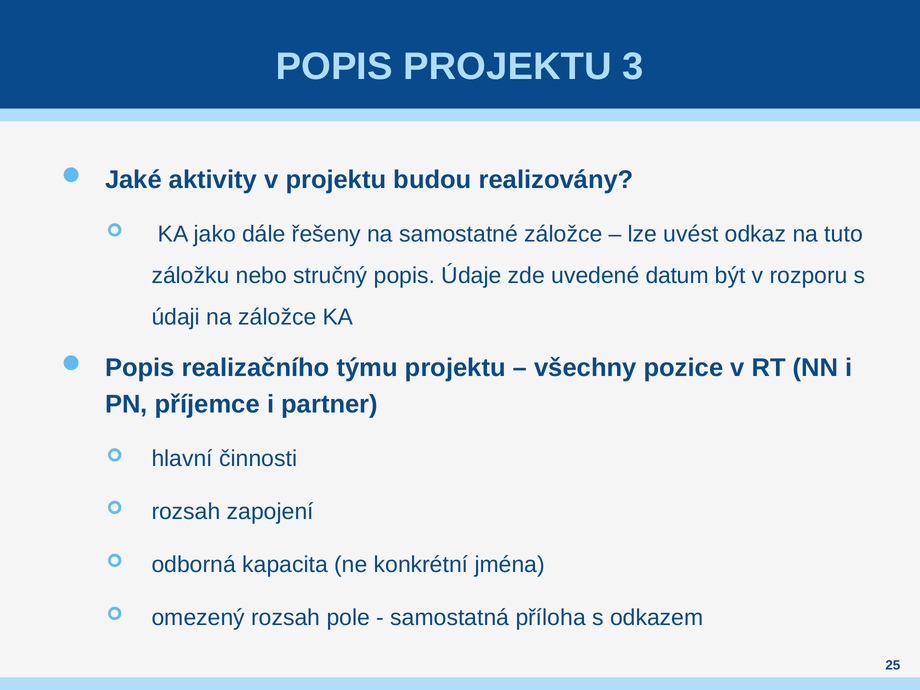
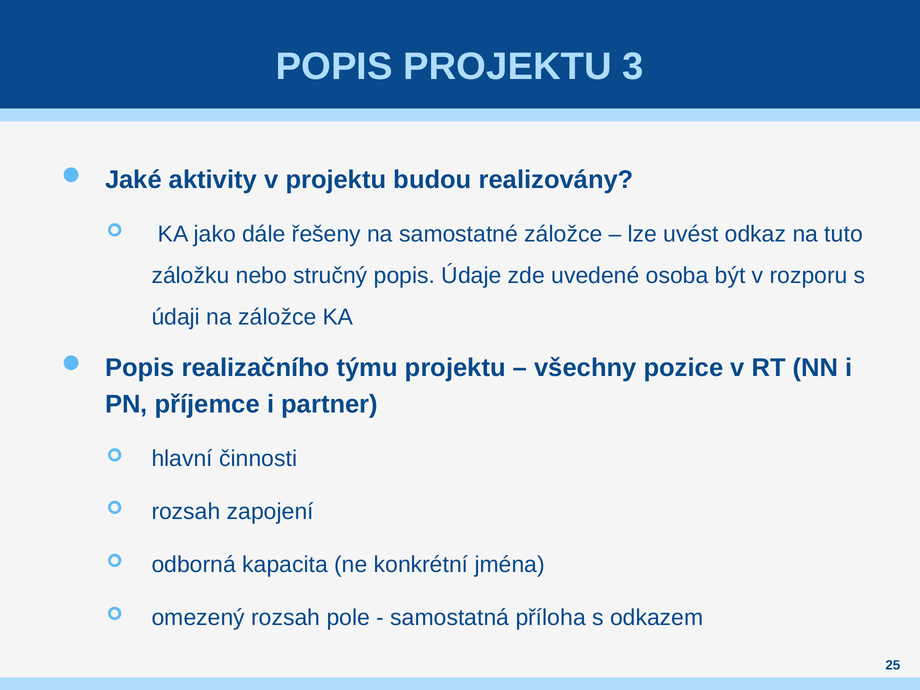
datum: datum -> osoba
